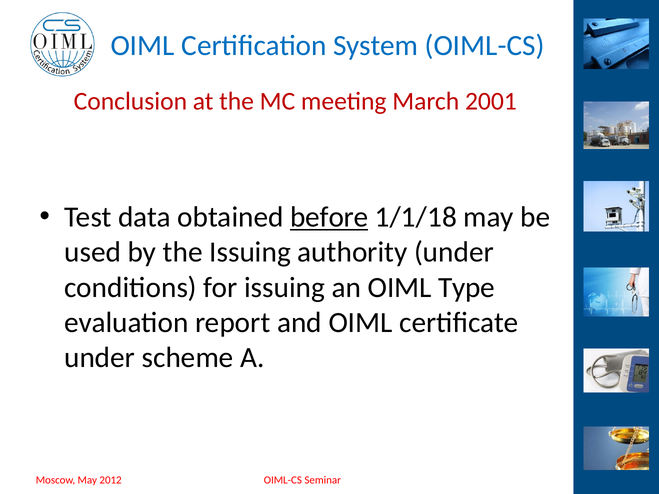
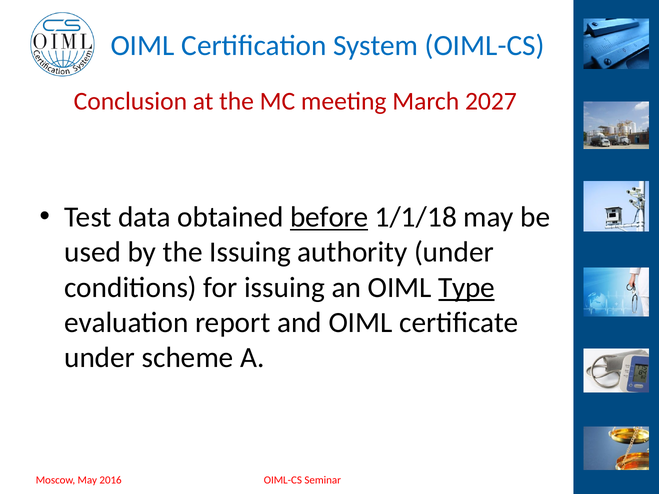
2001: 2001 -> 2027
Type underline: none -> present
2012: 2012 -> 2016
